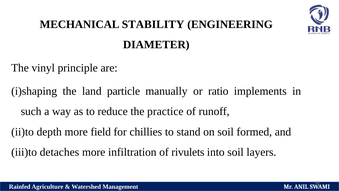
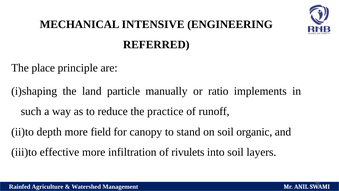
STABILITY: STABILITY -> INTENSIVE
DIAMETER: DIAMETER -> REFERRED
vinyl: vinyl -> place
chillies: chillies -> canopy
formed: formed -> organic
detaches: detaches -> effective
